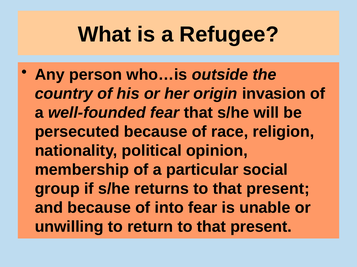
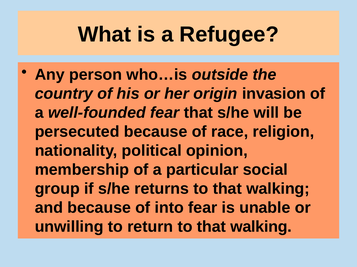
returns to that present: present -> walking
return to that present: present -> walking
